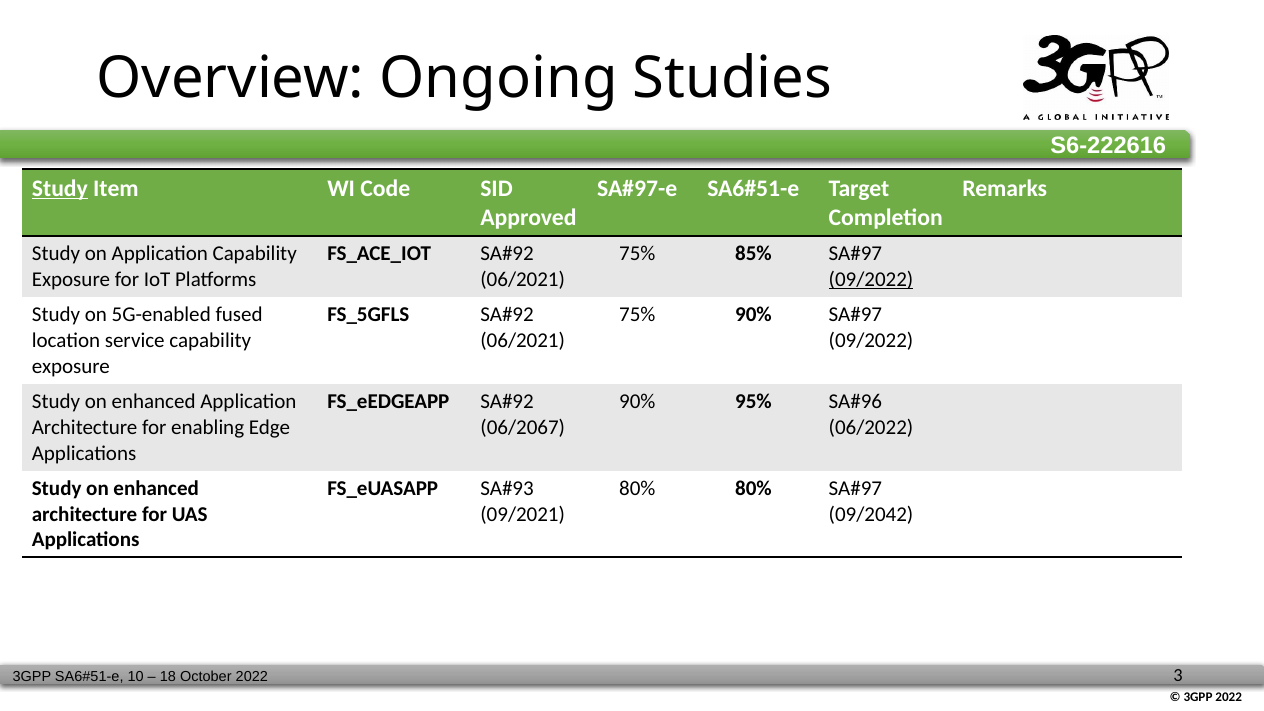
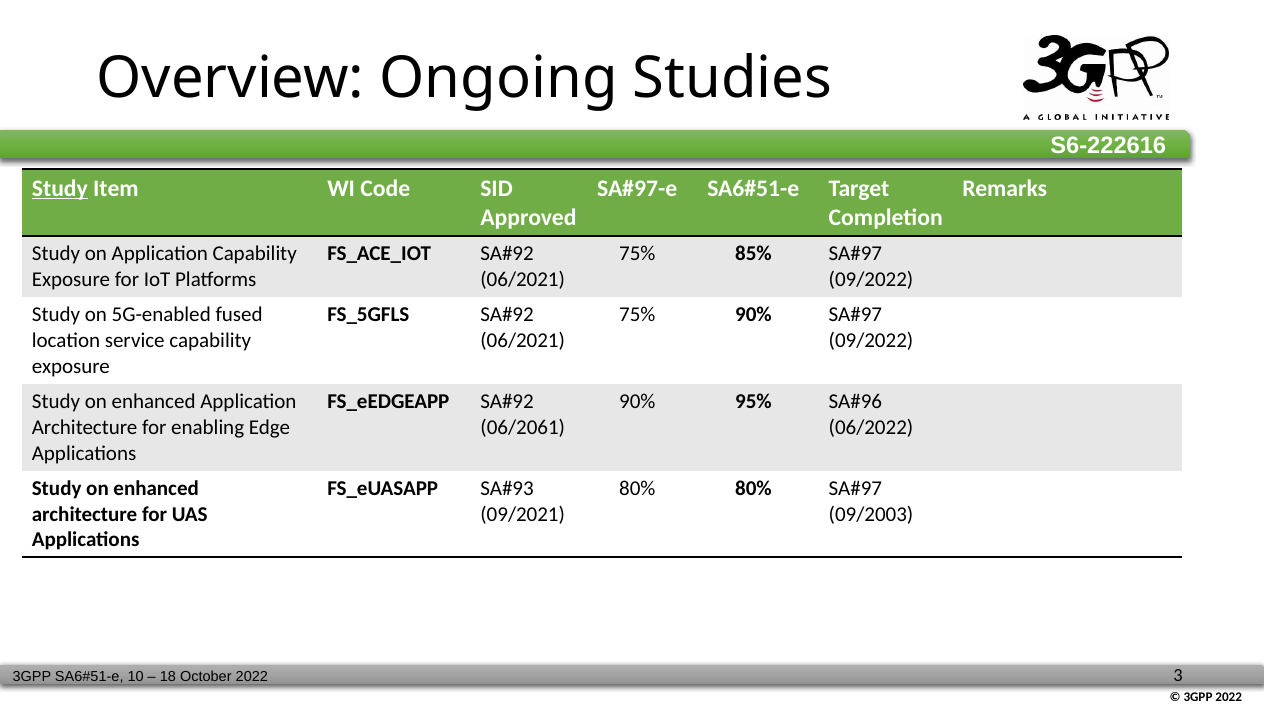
09/2022 at (871, 280) underline: present -> none
06/2067: 06/2067 -> 06/2061
09/2042: 09/2042 -> 09/2003
